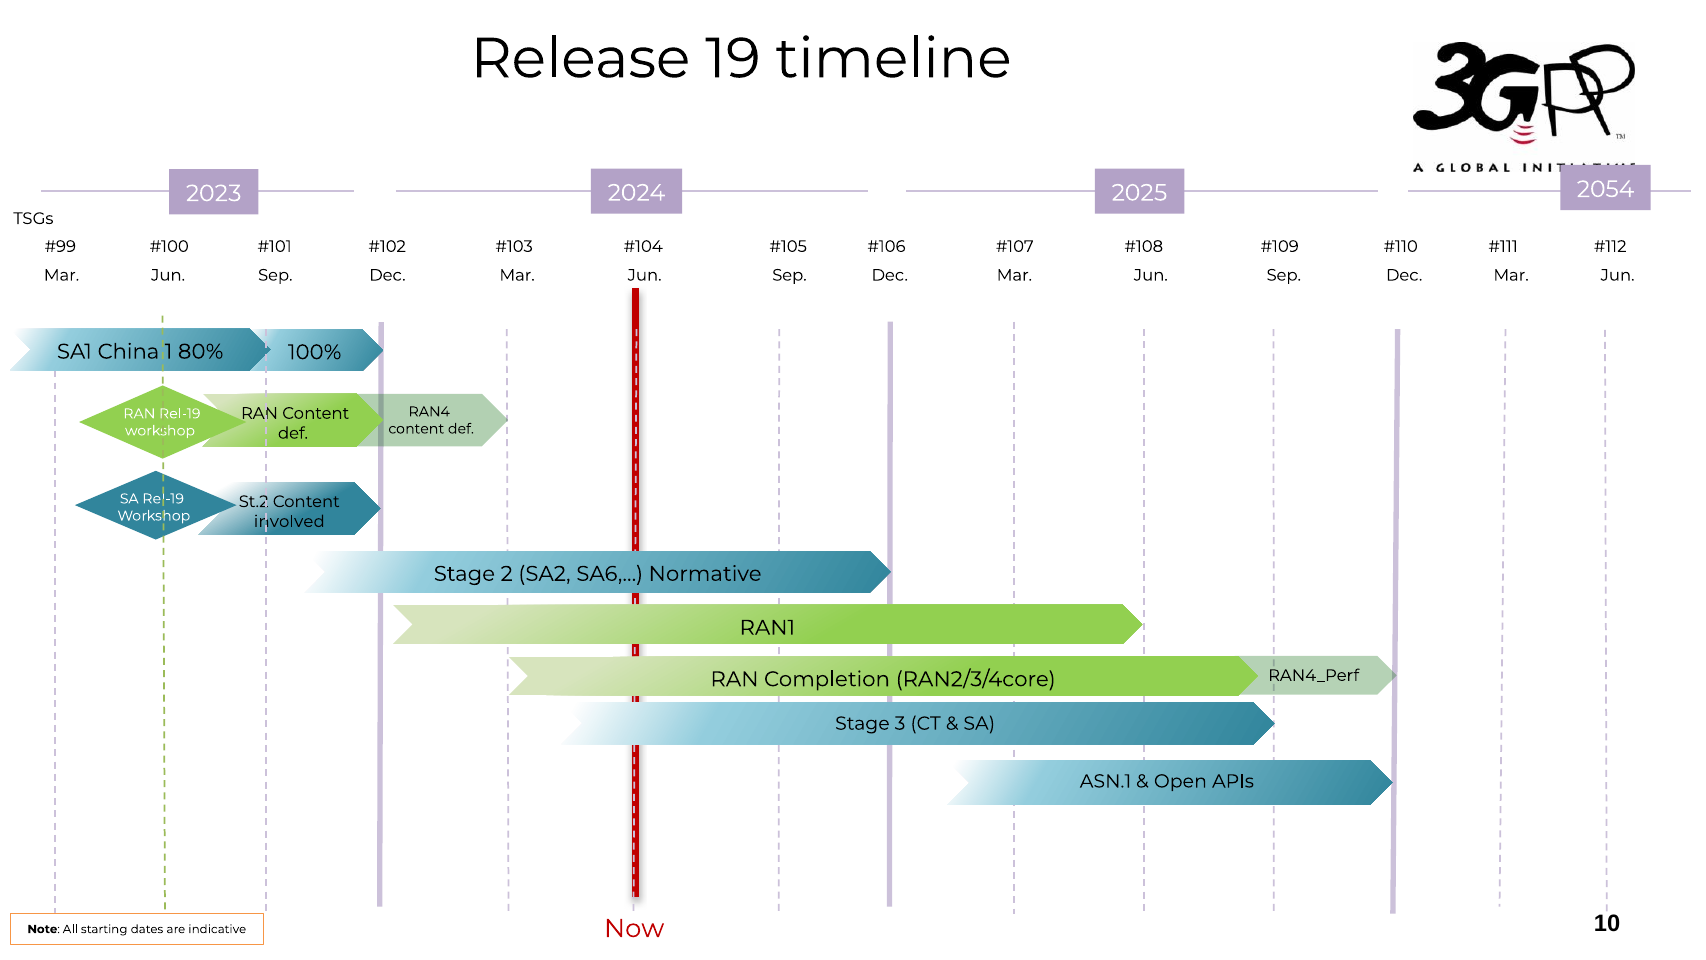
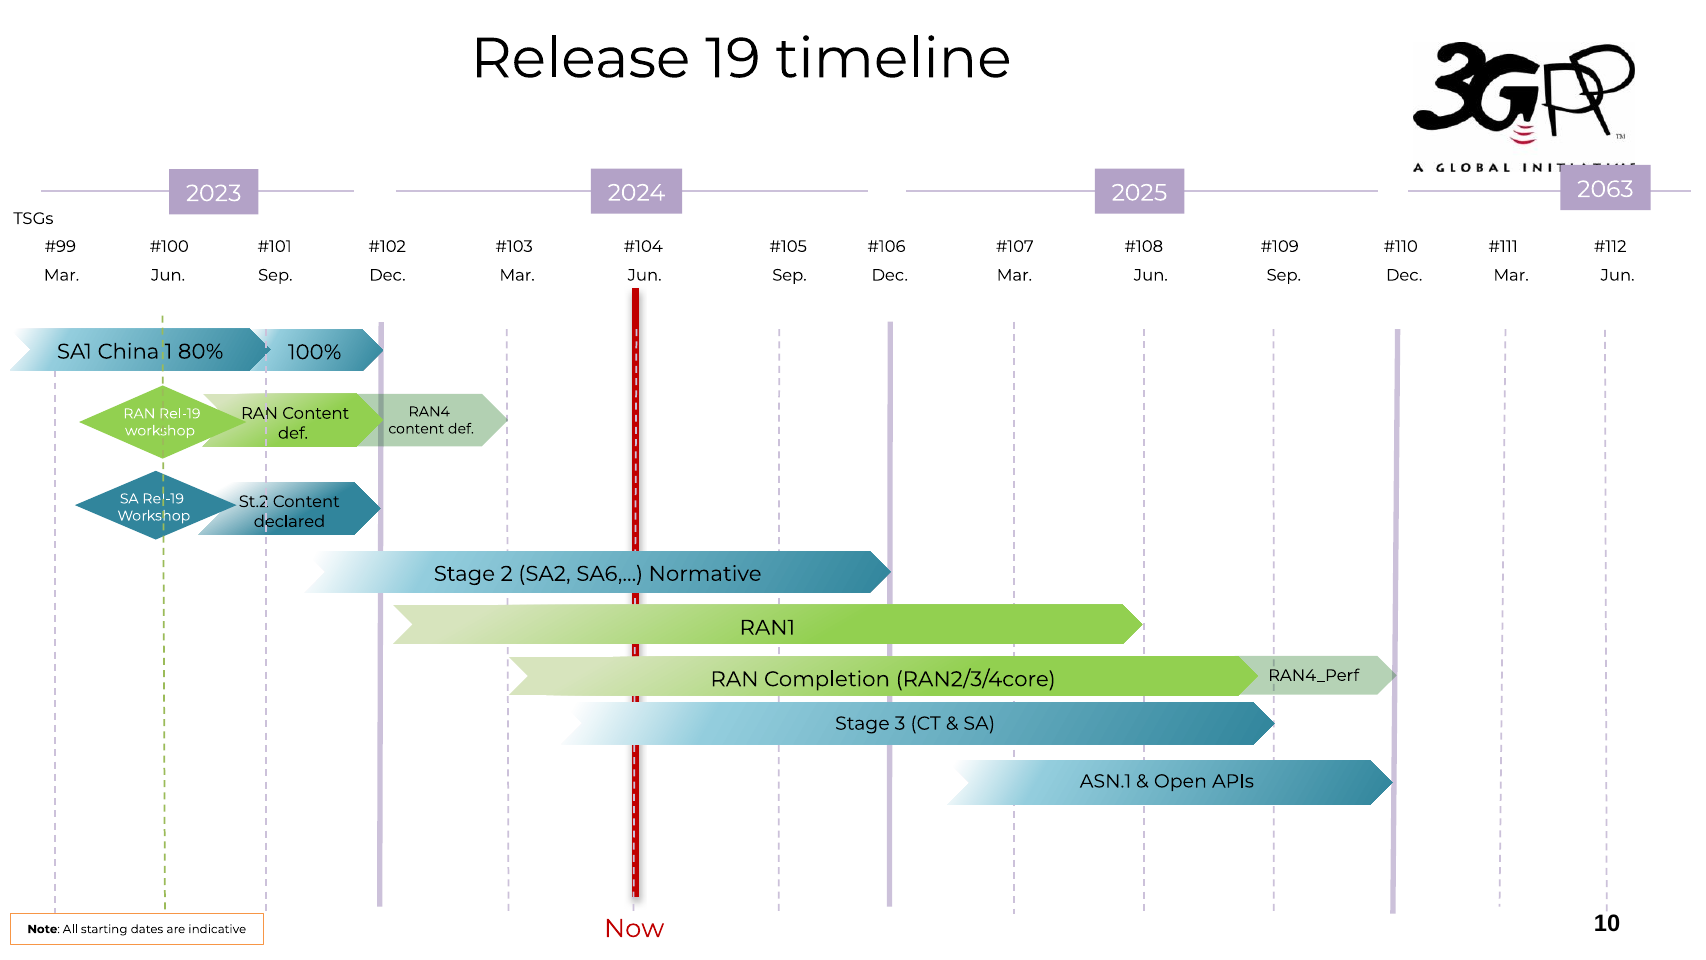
2054: 2054 -> 2063
involved: involved -> declared
